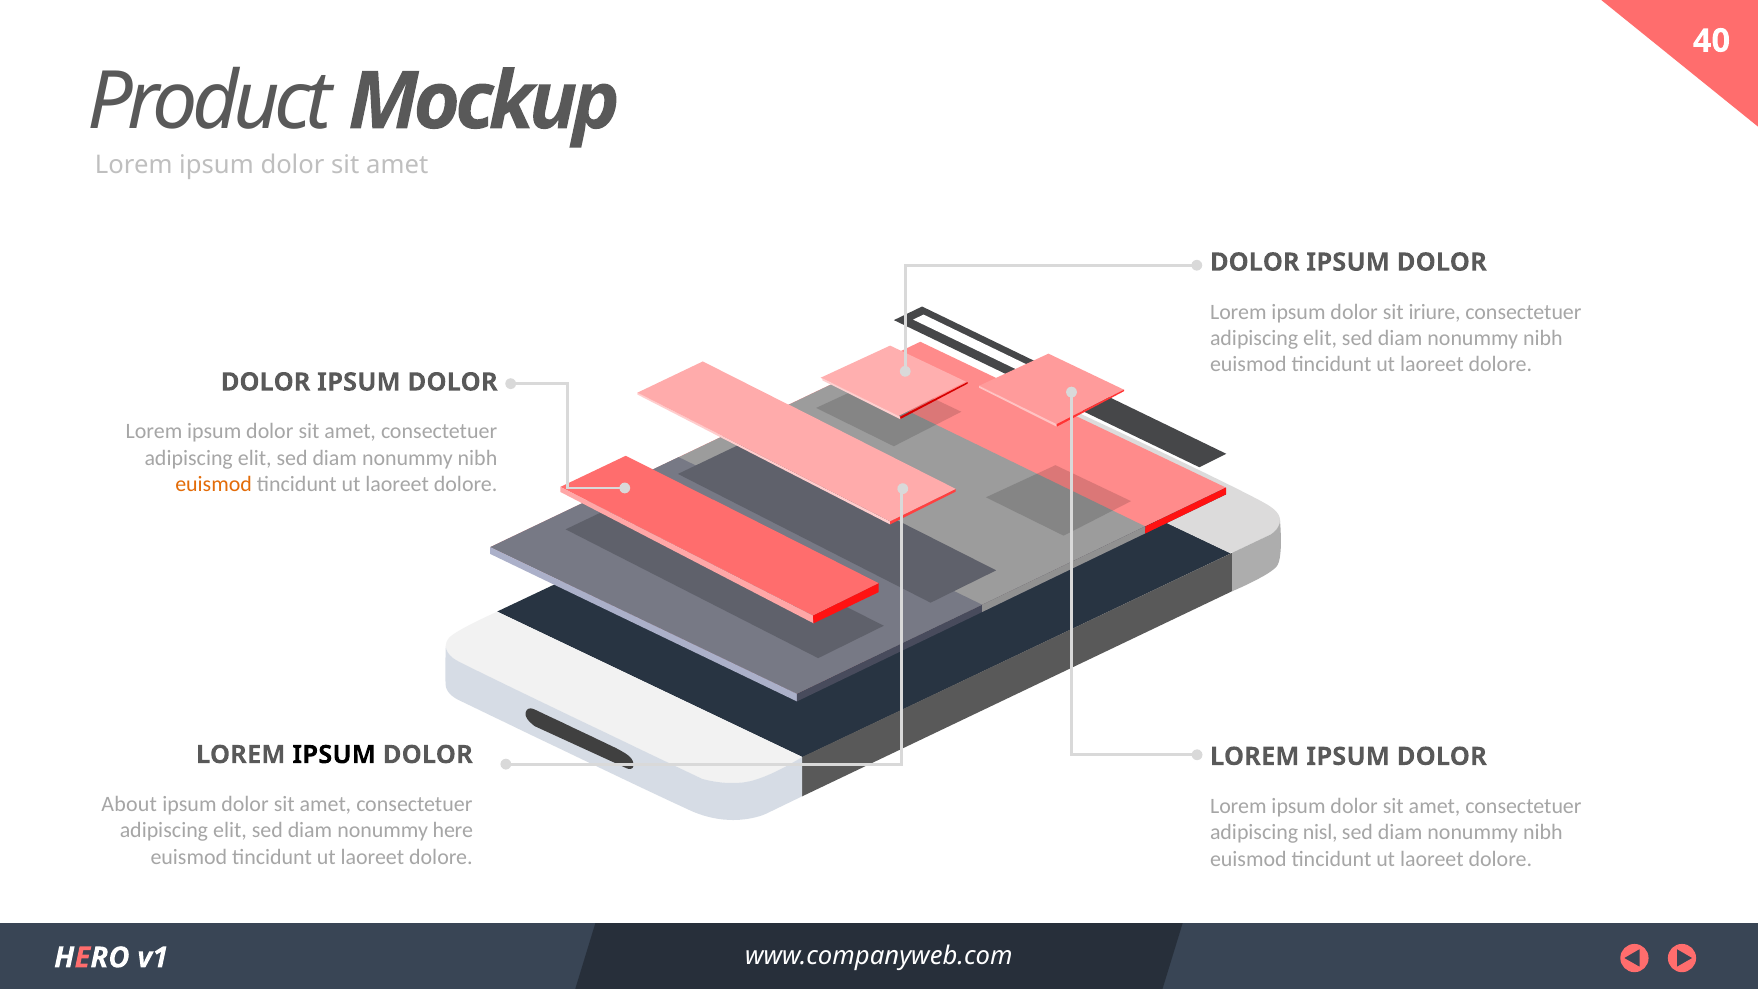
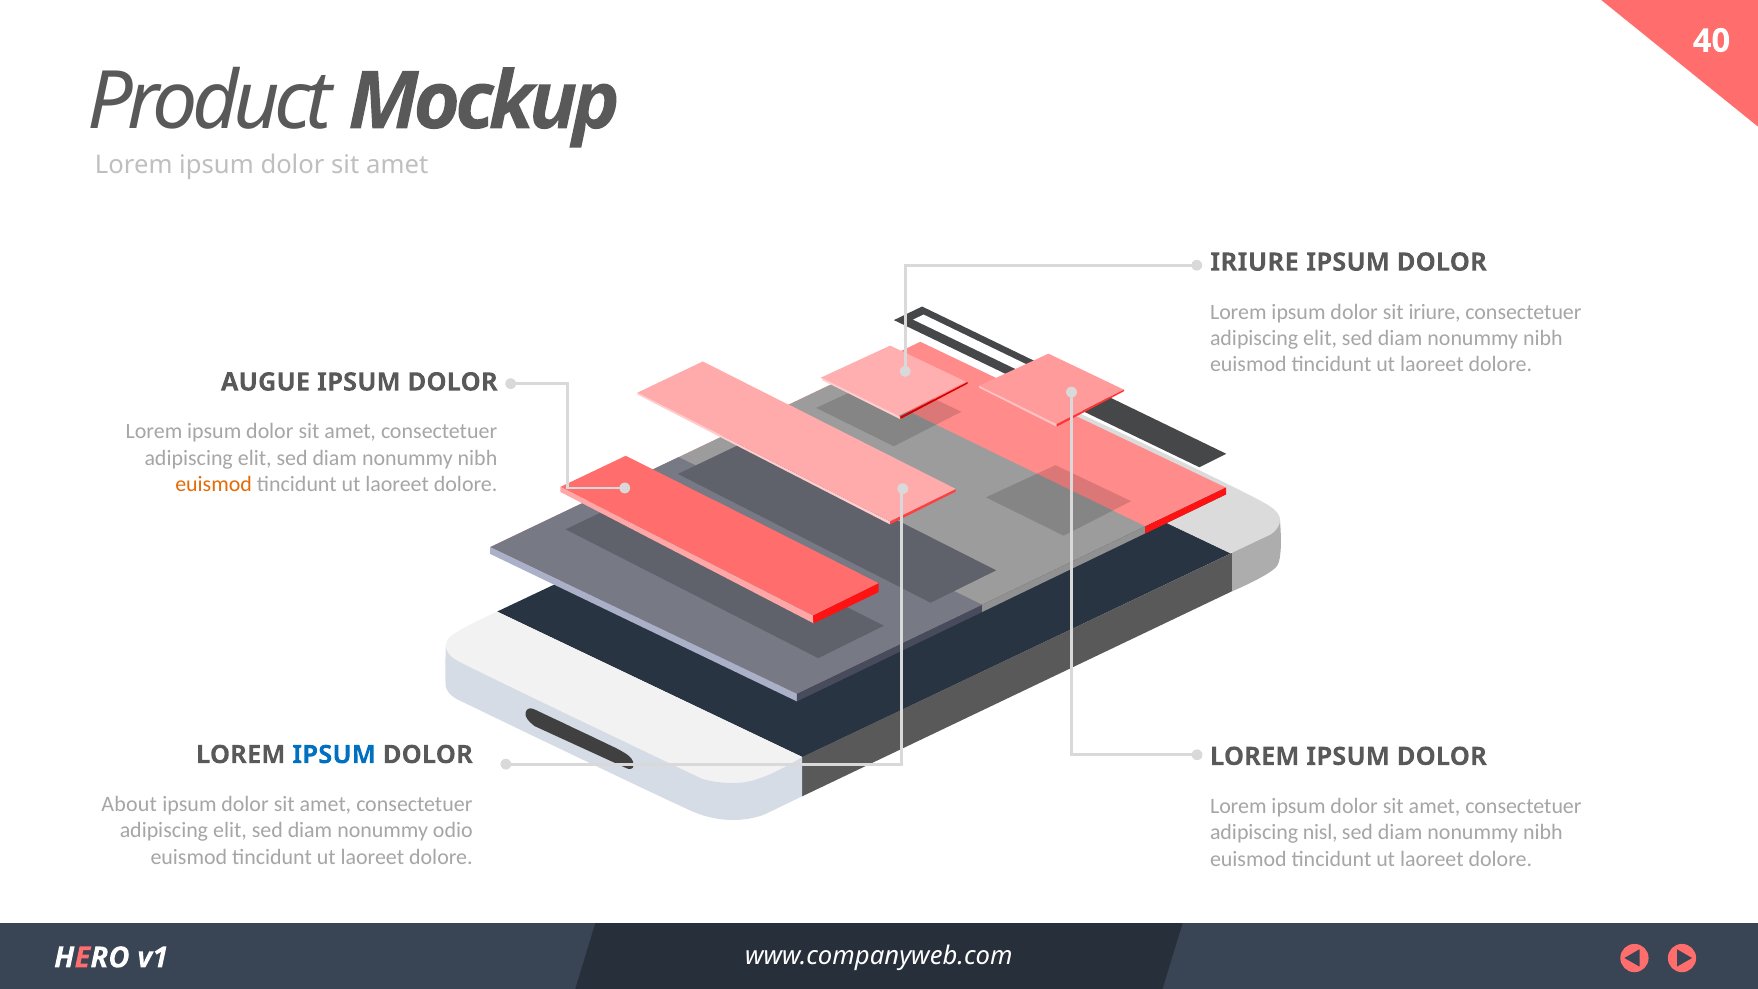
DOLOR at (1255, 262): DOLOR -> IRIURE
DOLOR at (266, 382): DOLOR -> AUGUE
IPSUM at (334, 755) colour: black -> blue
here: here -> odio
